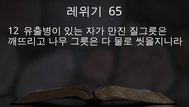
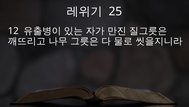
65: 65 -> 25
